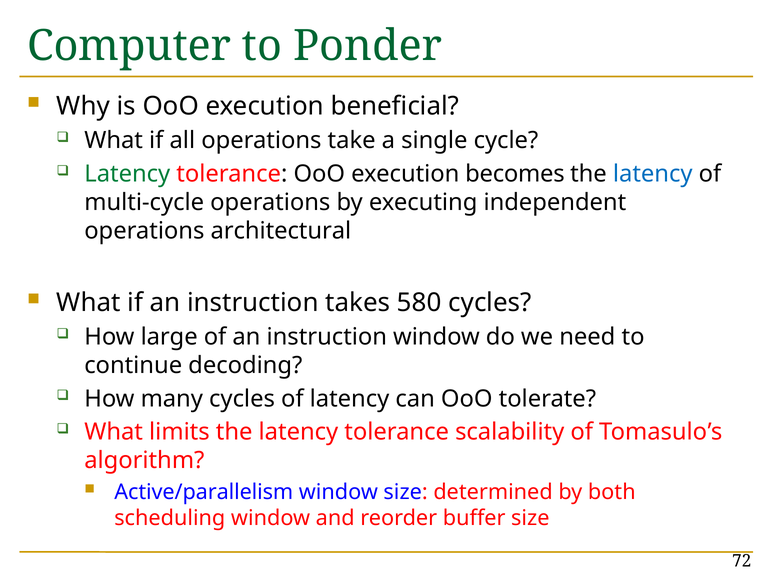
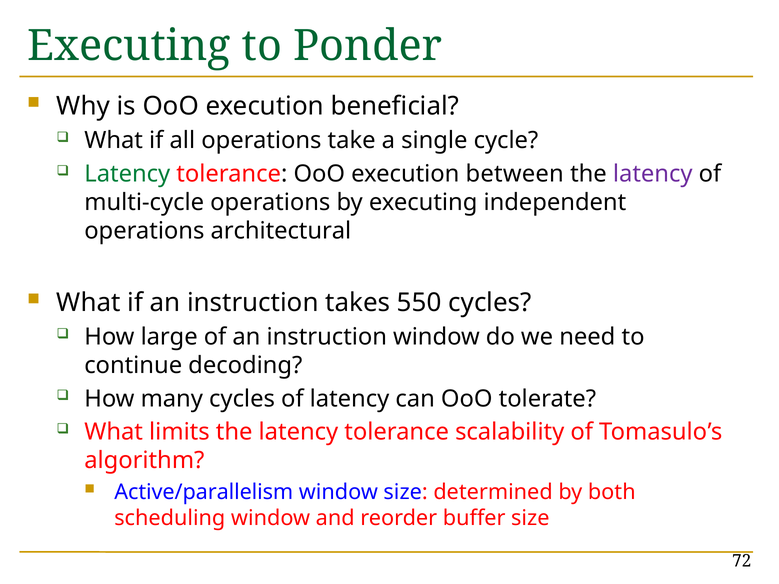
Computer at (129, 46): Computer -> Executing
becomes: becomes -> between
latency at (653, 174) colour: blue -> purple
580: 580 -> 550
